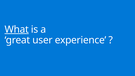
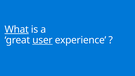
user underline: none -> present
